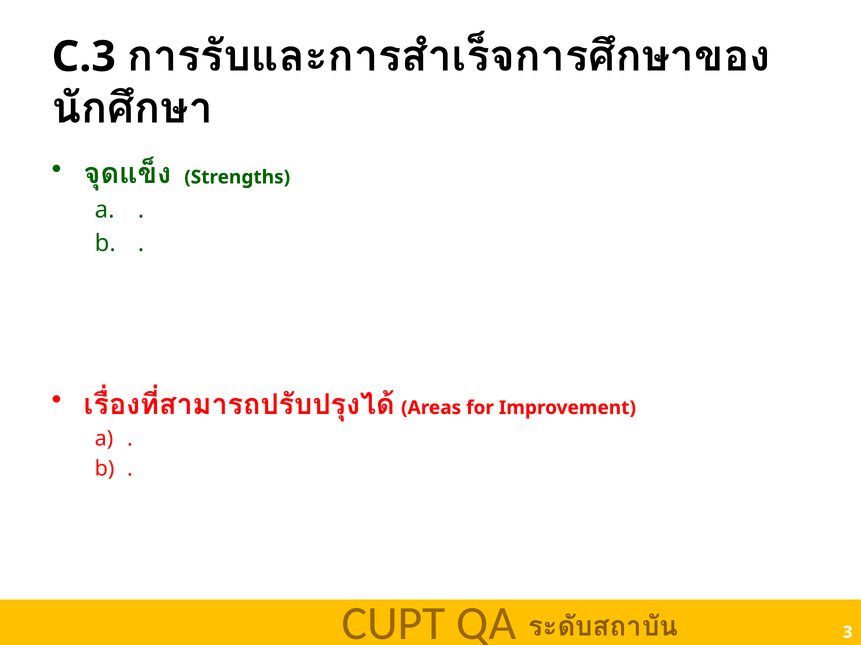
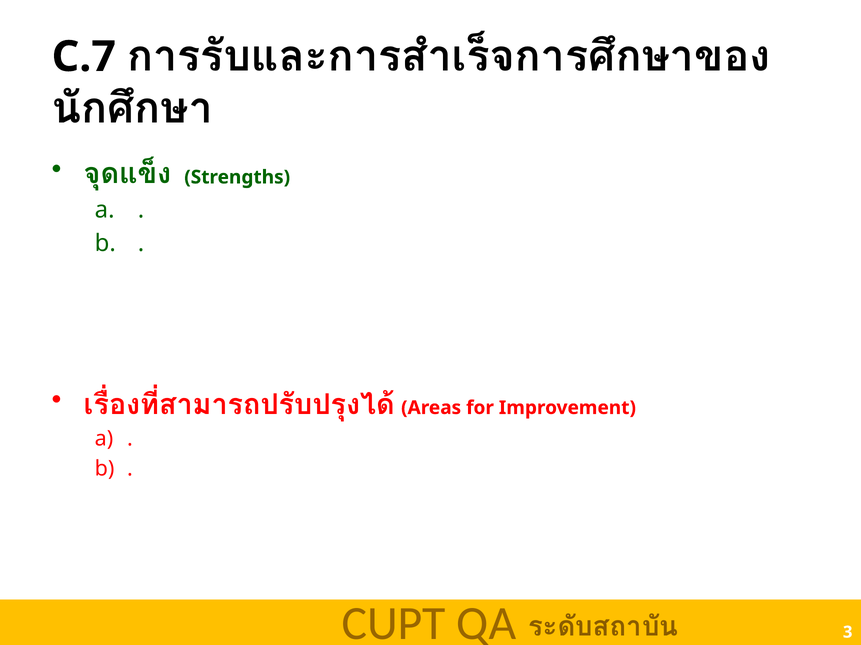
C.3: C.3 -> C.7
